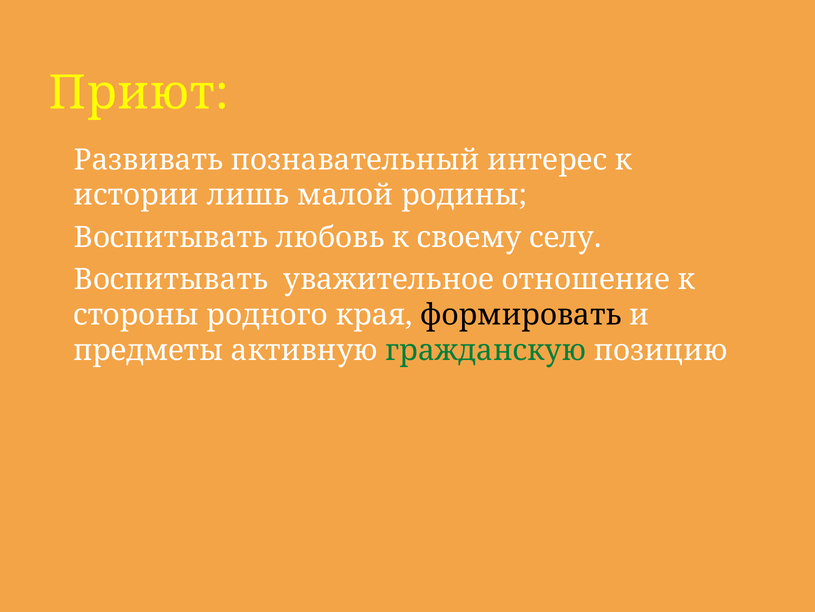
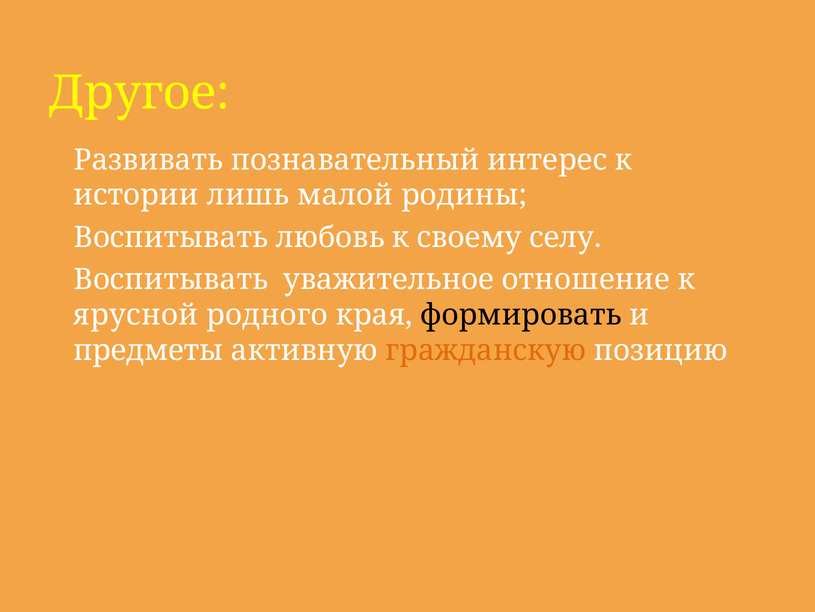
Приют: Приют -> Другое
стороны: стороны -> ярусной
гражданскую colour: green -> orange
